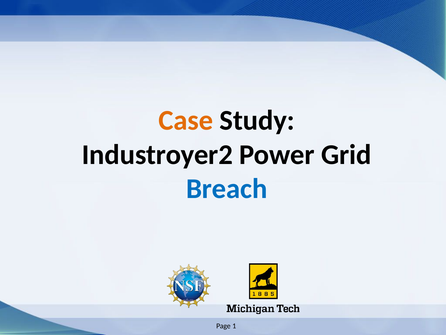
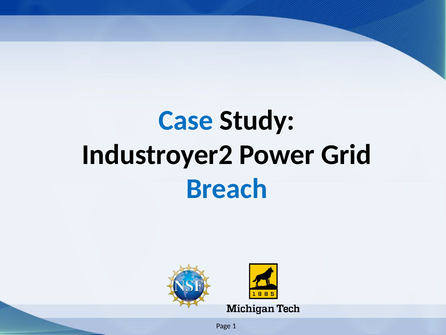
Case colour: orange -> blue
